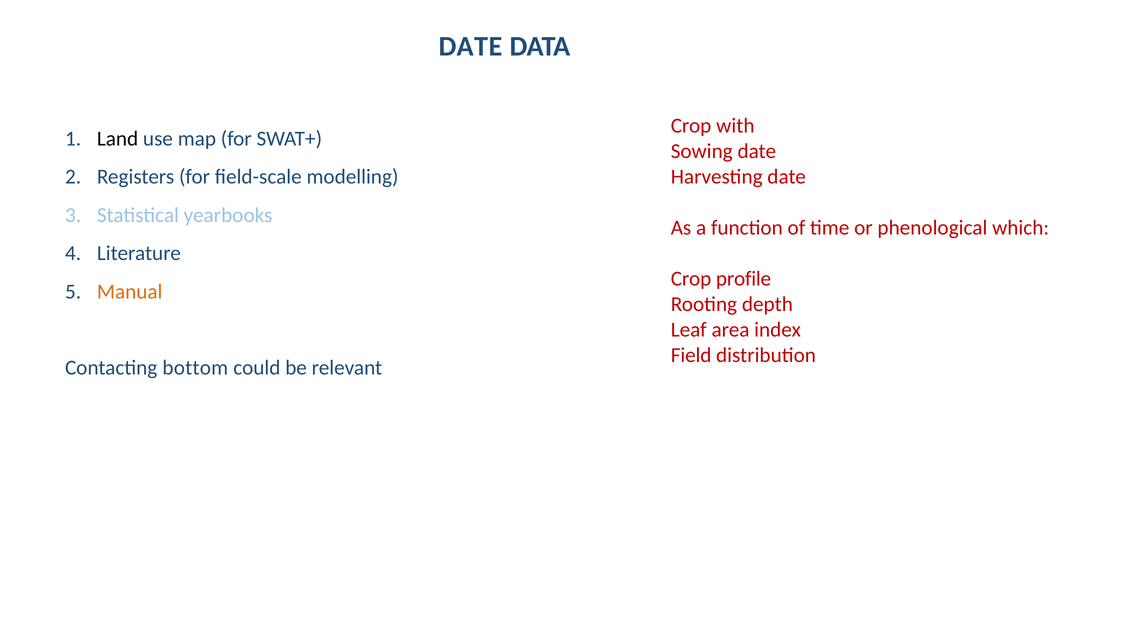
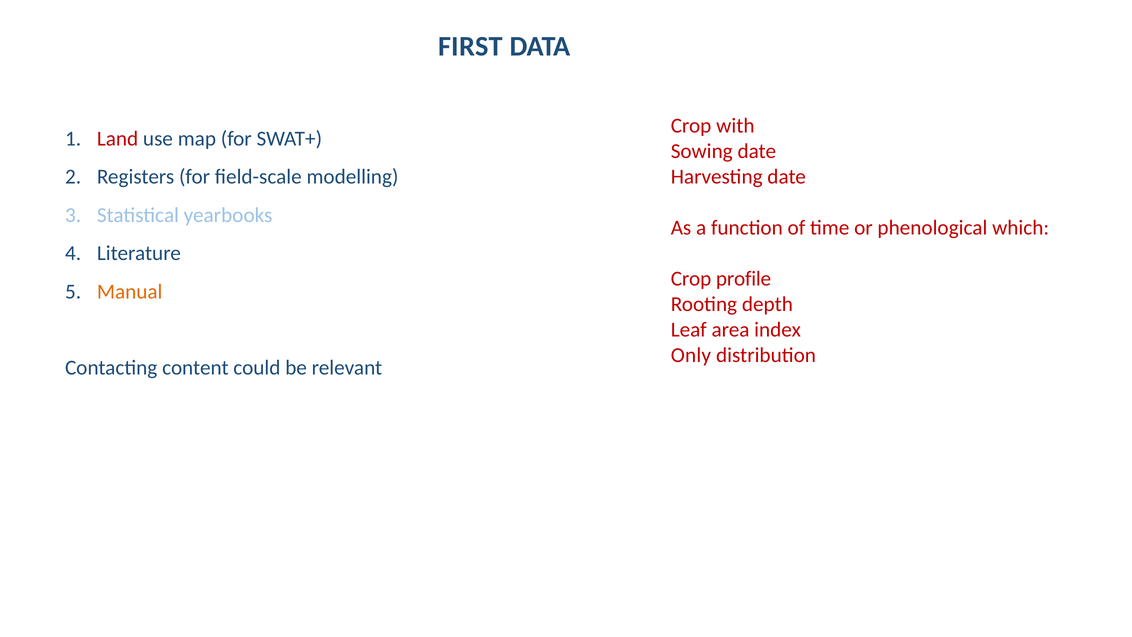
DATE at (471, 46): DATE -> FIRST
Land colour: black -> red
Field: Field -> Only
bottom: bottom -> content
